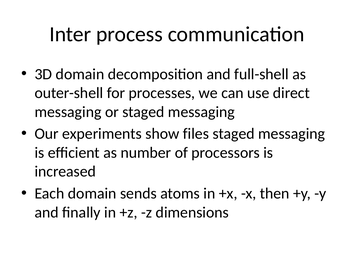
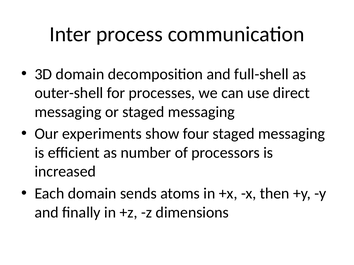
files: files -> four
